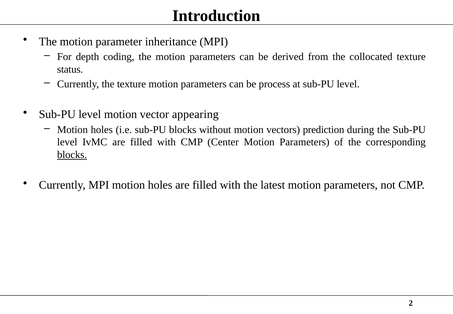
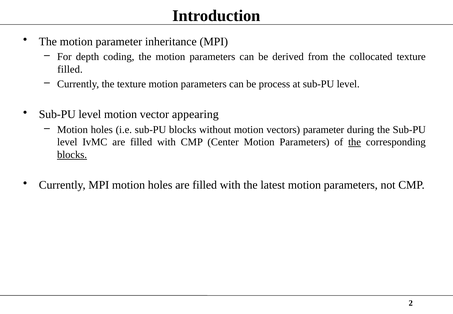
status at (70, 69): status -> filled
vectors prediction: prediction -> parameter
the at (355, 142) underline: none -> present
